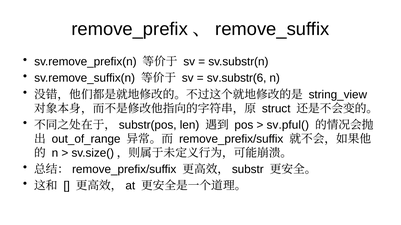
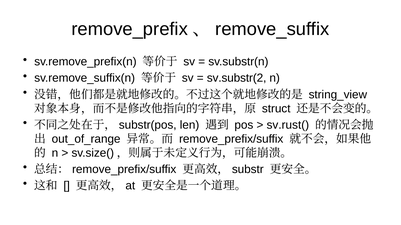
sv.substr(6: sv.substr(6 -> sv.substr(2
sv.pful(: sv.pful( -> sv.rust(
